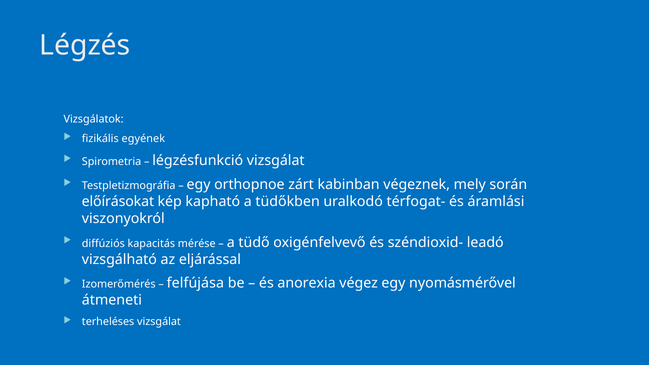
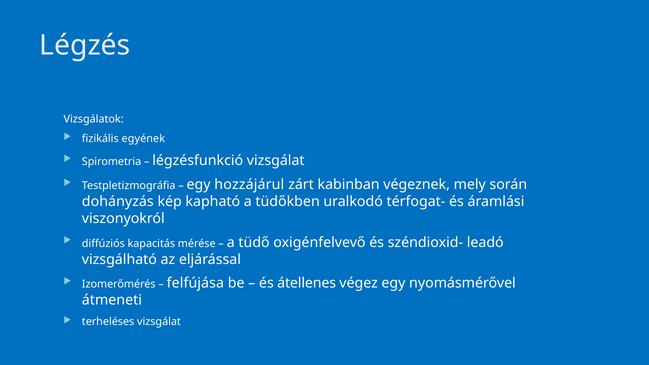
orthopnoe: orthopnoe -> hozzájárul
előírásokat: előírásokat -> dohányzás
anorexia: anorexia -> átellenes
